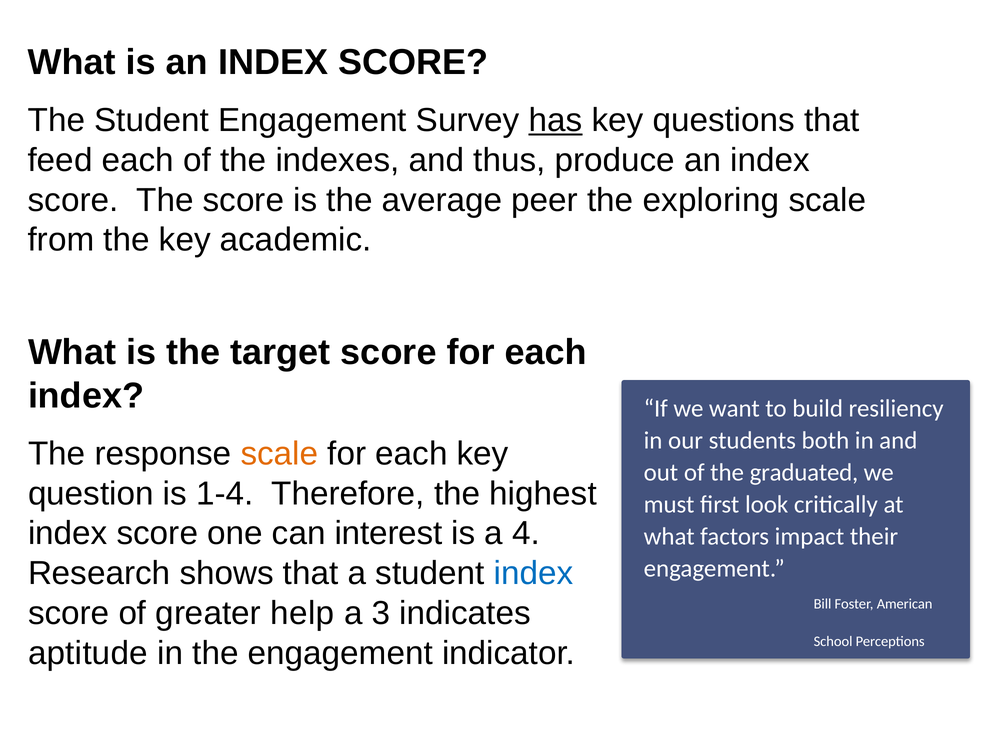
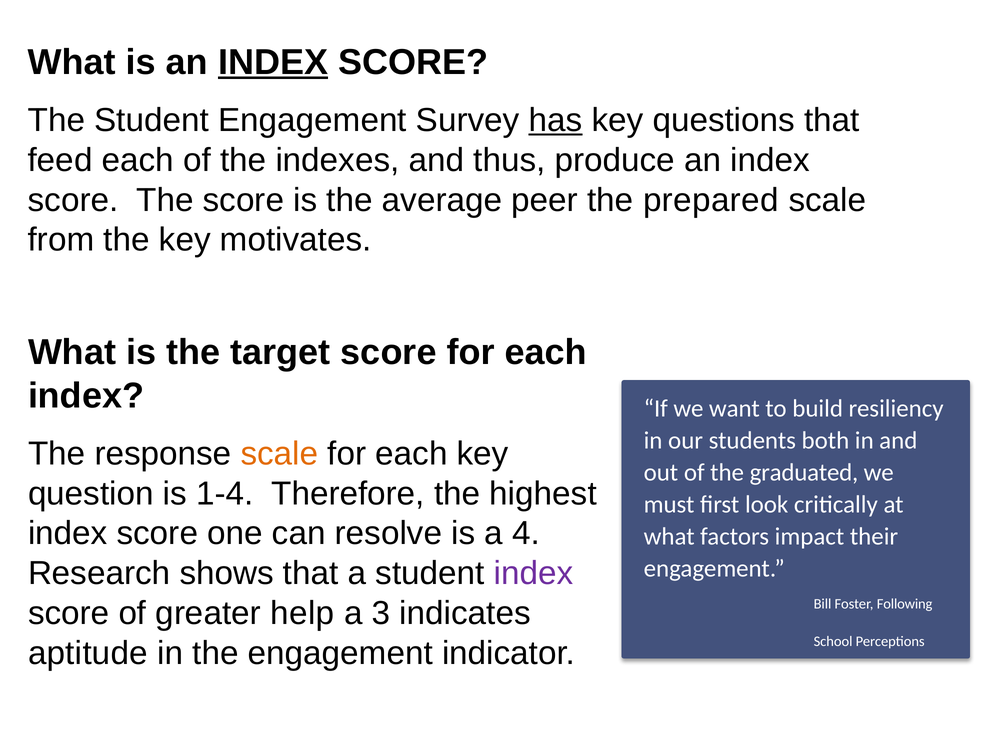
INDEX at (273, 62) underline: none -> present
exploring: exploring -> prepared
academic: academic -> motivates
interest: interest -> resolve
index at (534, 574) colour: blue -> purple
American: American -> Following
